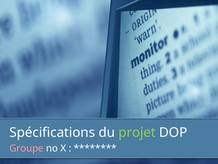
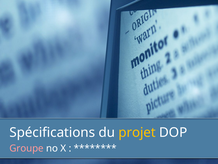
projet colour: light green -> yellow
